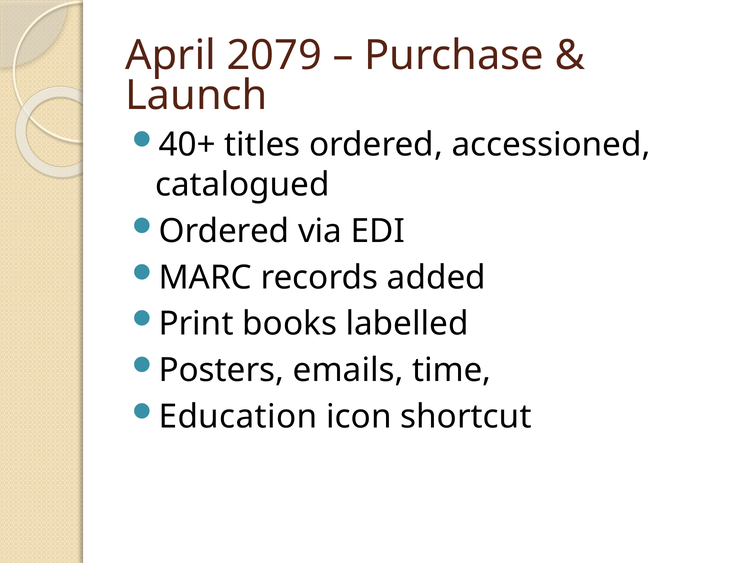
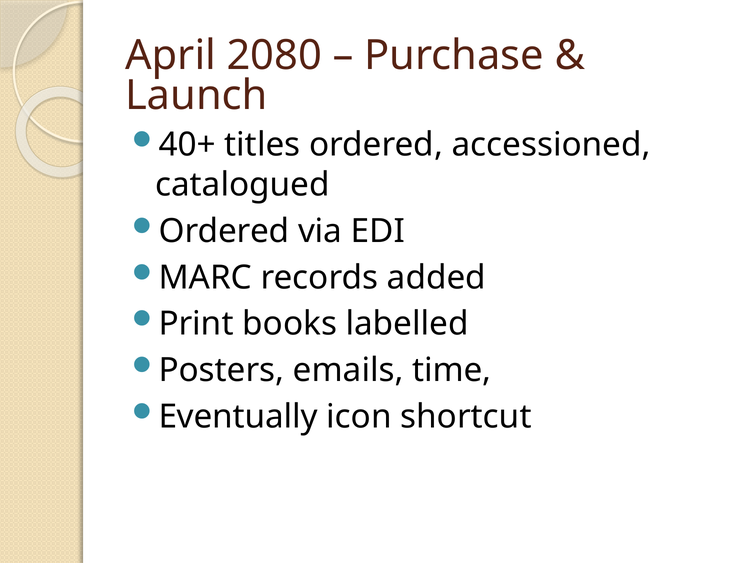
2079: 2079 -> 2080
Education: Education -> Eventually
